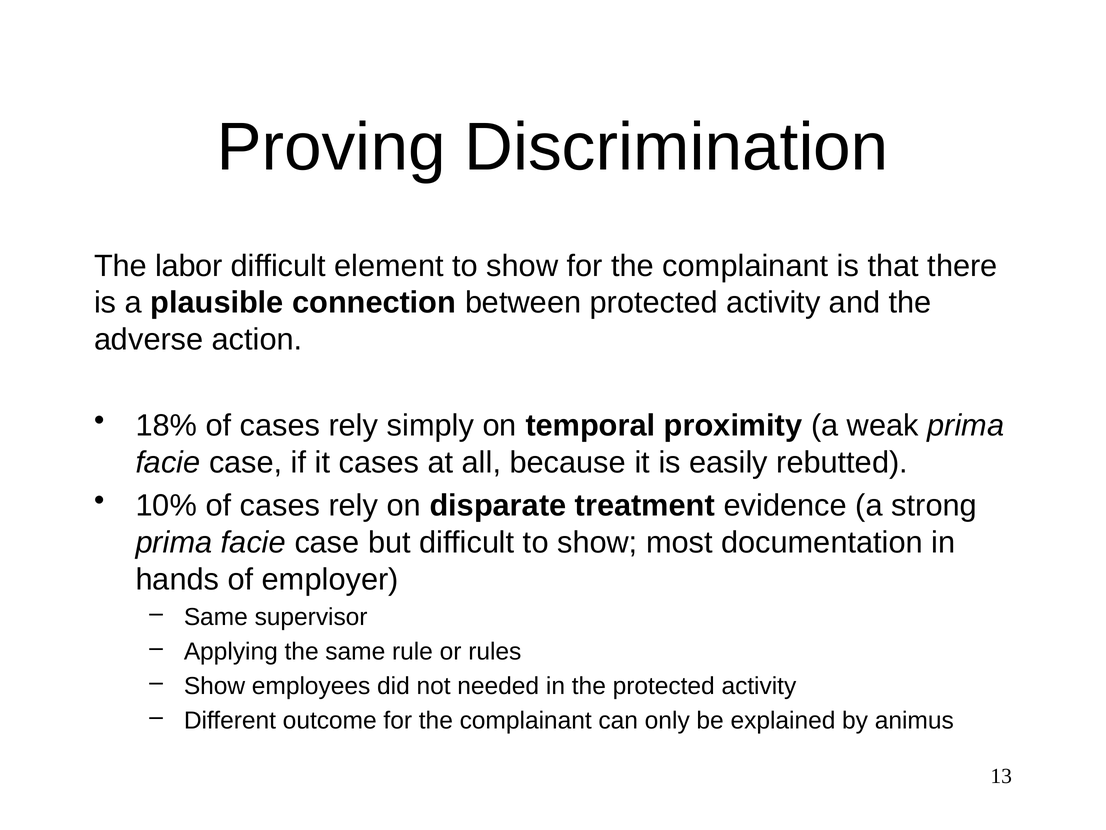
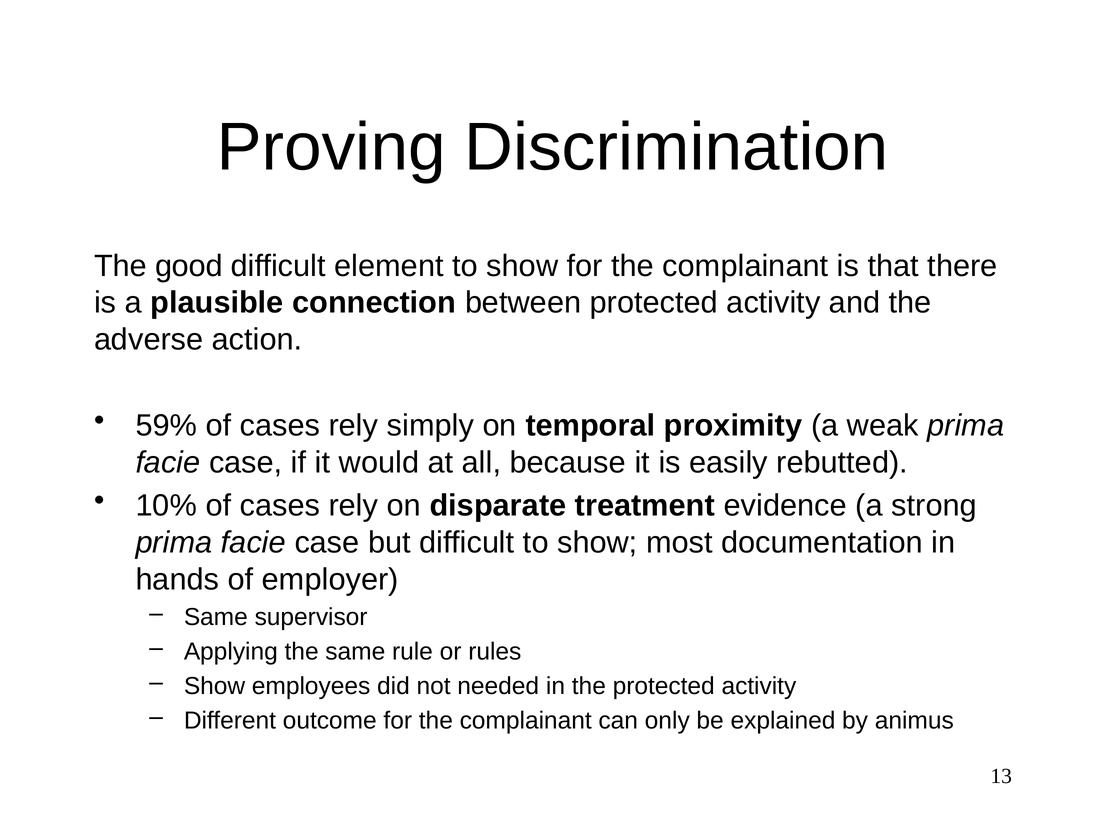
labor: labor -> good
18%: 18% -> 59%
it cases: cases -> would
